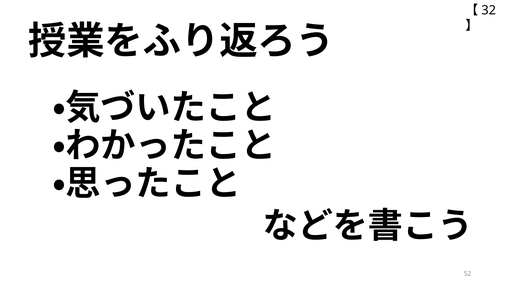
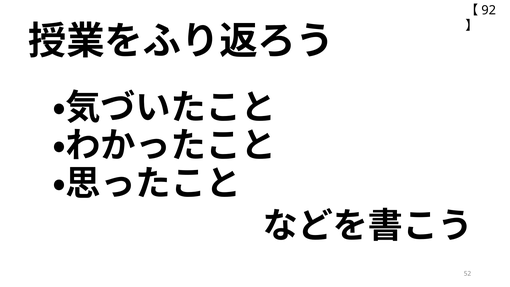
32: 32 -> 92
